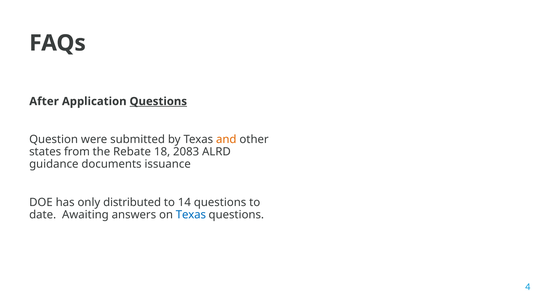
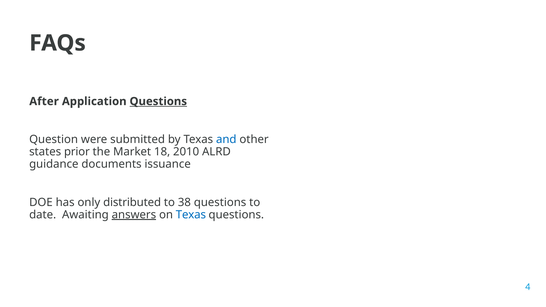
and colour: orange -> blue
from: from -> prior
Rebate: Rebate -> Market
2083: 2083 -> 2010
14: 14 -> 38
answers underline: none -> present
